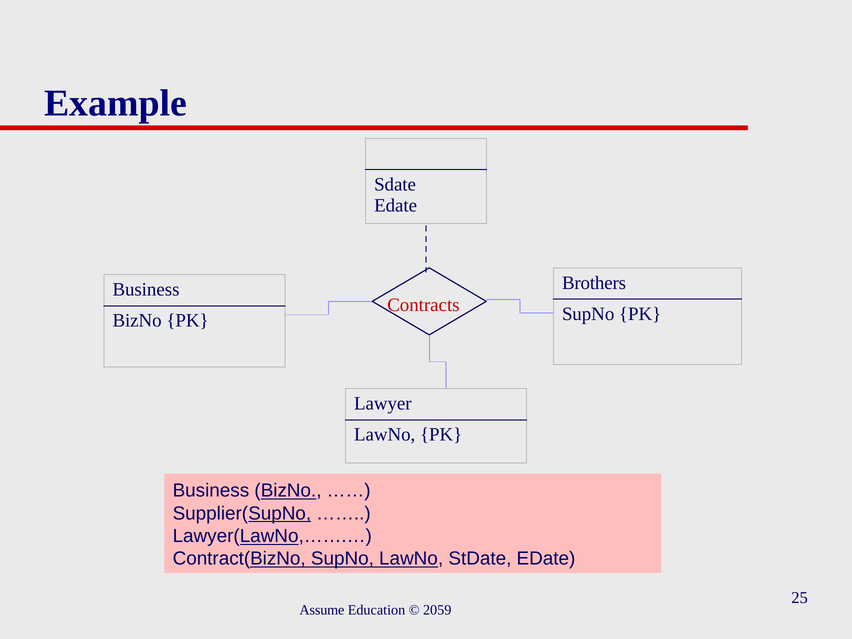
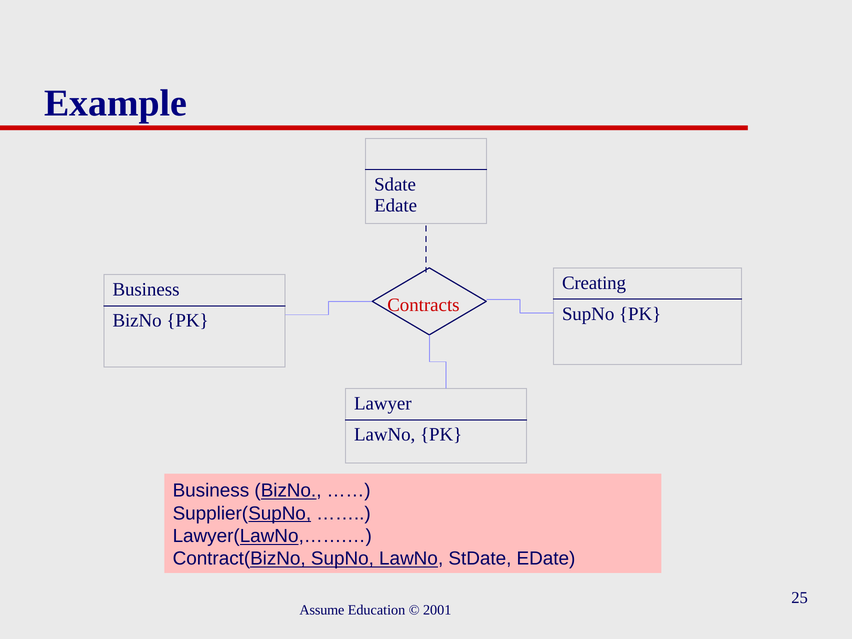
Brothers: Brothers -> Creating
2059: 2059 -> 2001
